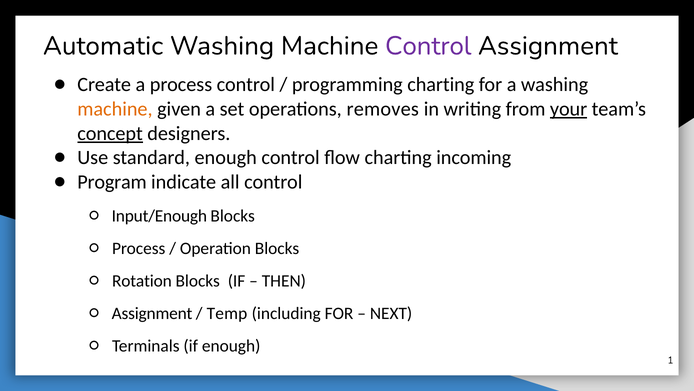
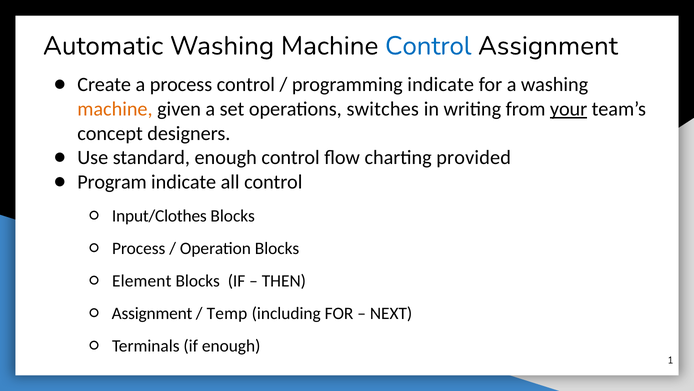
Control at (428, 46) colour: purple -> blue
programming charting: charting -> indicate
removes: removes -> switches
concept underline: present -> none
incoming: incoming -> provided
Input/Enough: Input/Enough -> Input/Clothes
Rotation: Rotation -> Element
